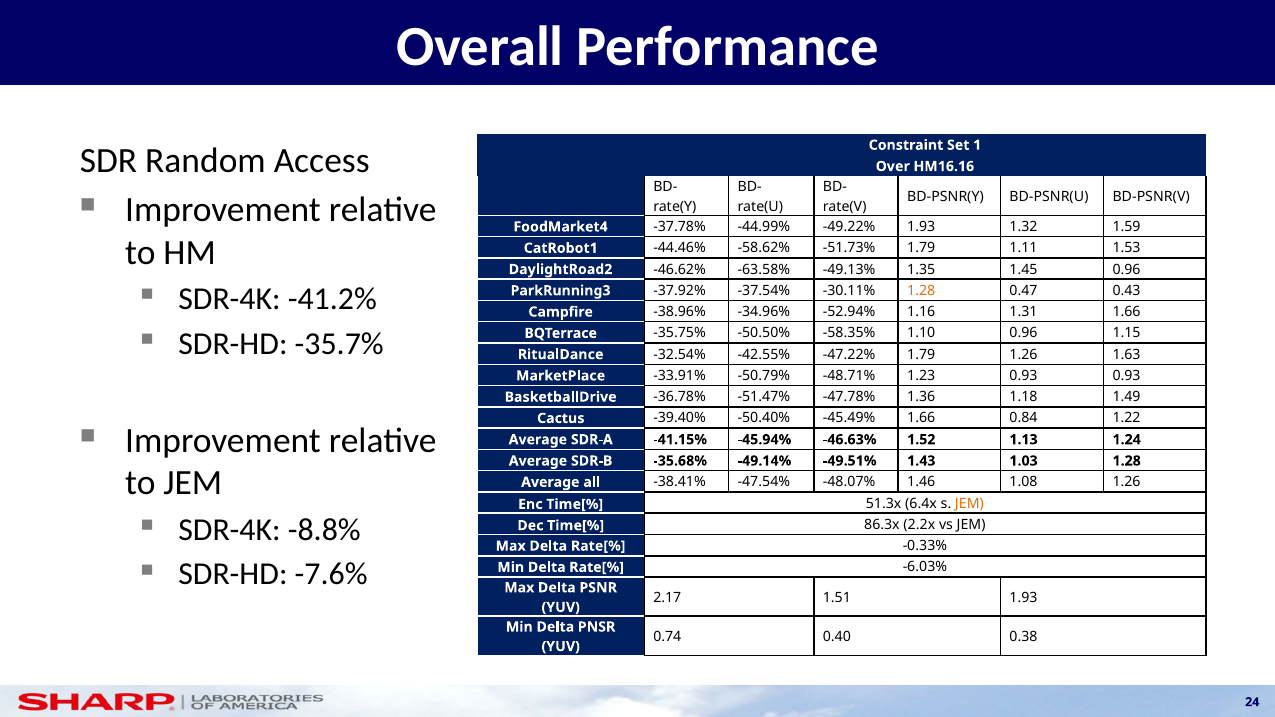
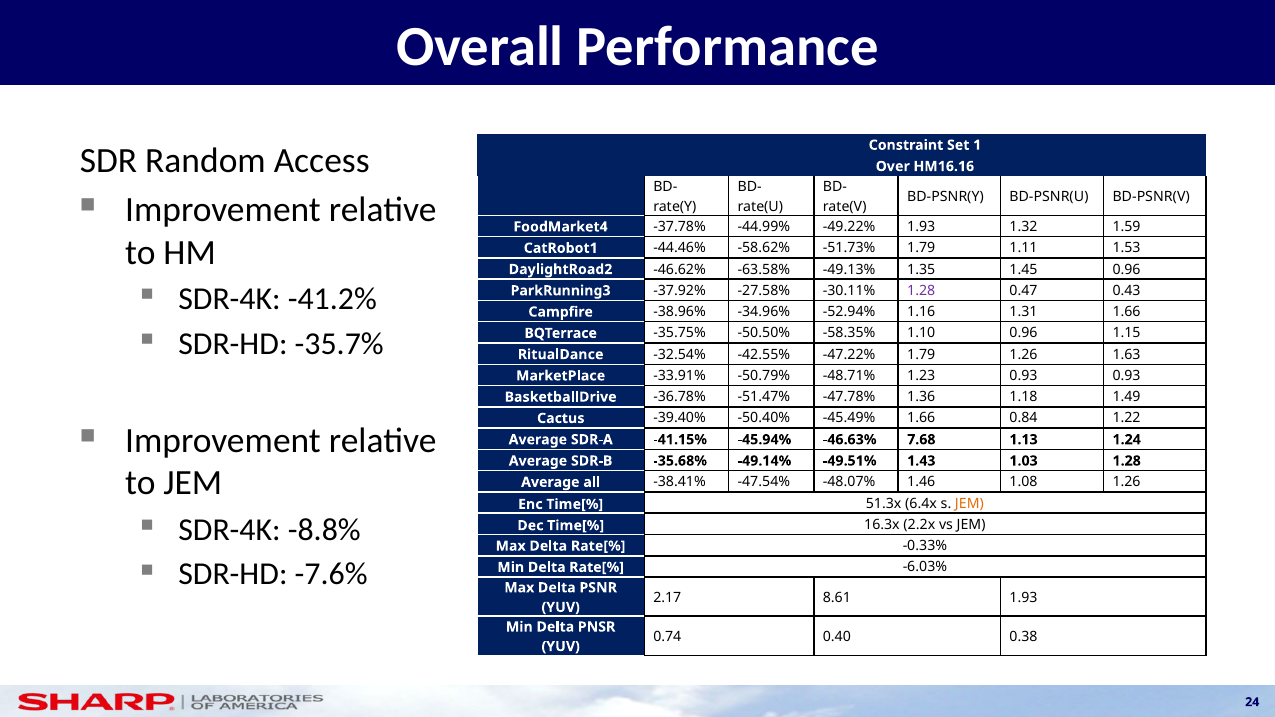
-37.54%: -37.54% -> -27.58%
1.28 at (921, 291) colour: orange -> purple
1.52: 1.52 -> 7.68
86.3x: 86.3x -> 16.3x
1.51: 1.51 -> 8.61
